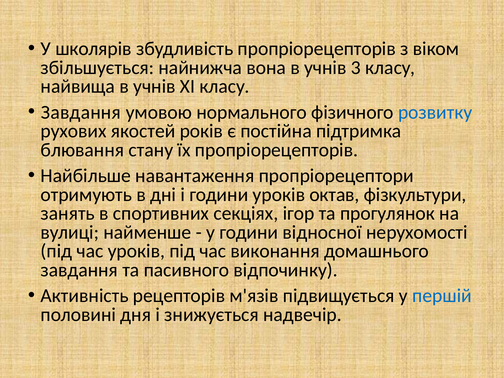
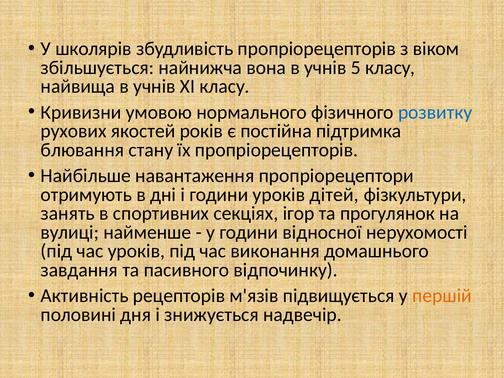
3: 3 -> 5
Завдання at (81, 112): Завдання -> Кривизни
октав: октав -> дітей
першій colour: blue -> orange
